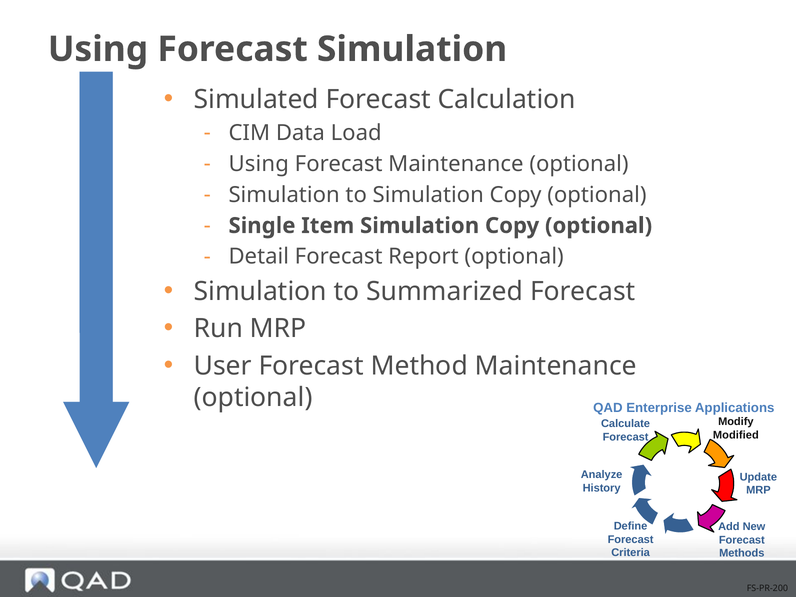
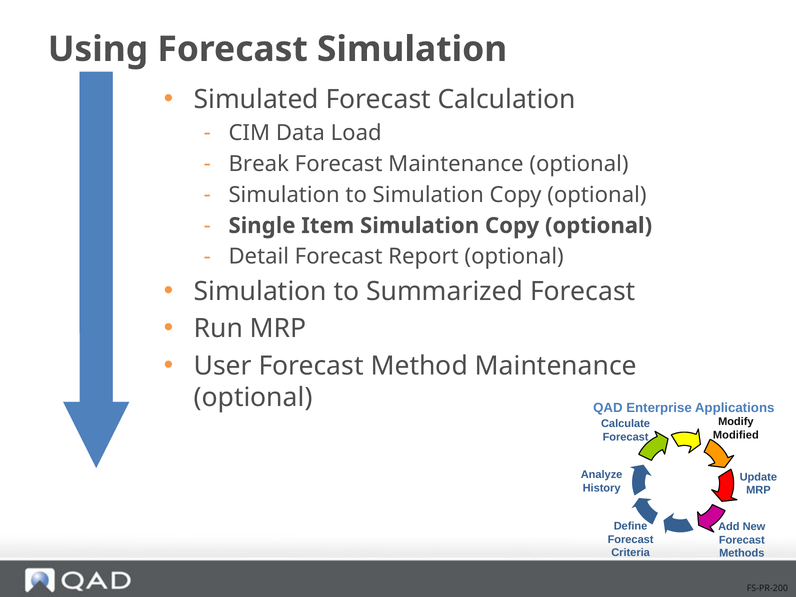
Using at (259, 164): Using -> Break
